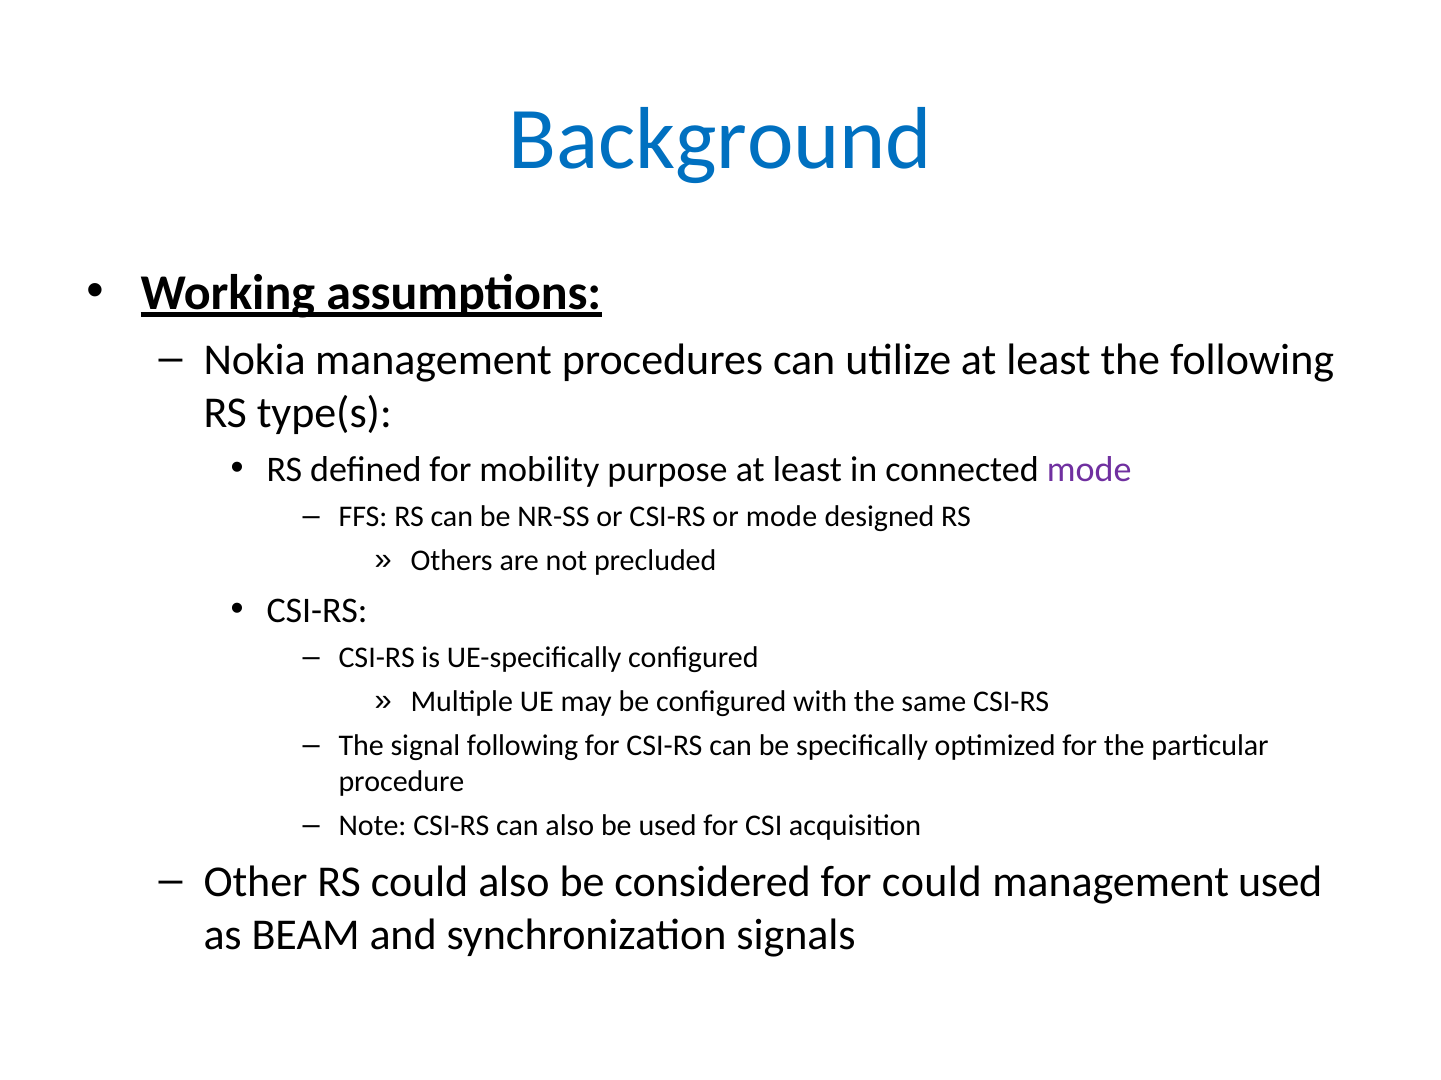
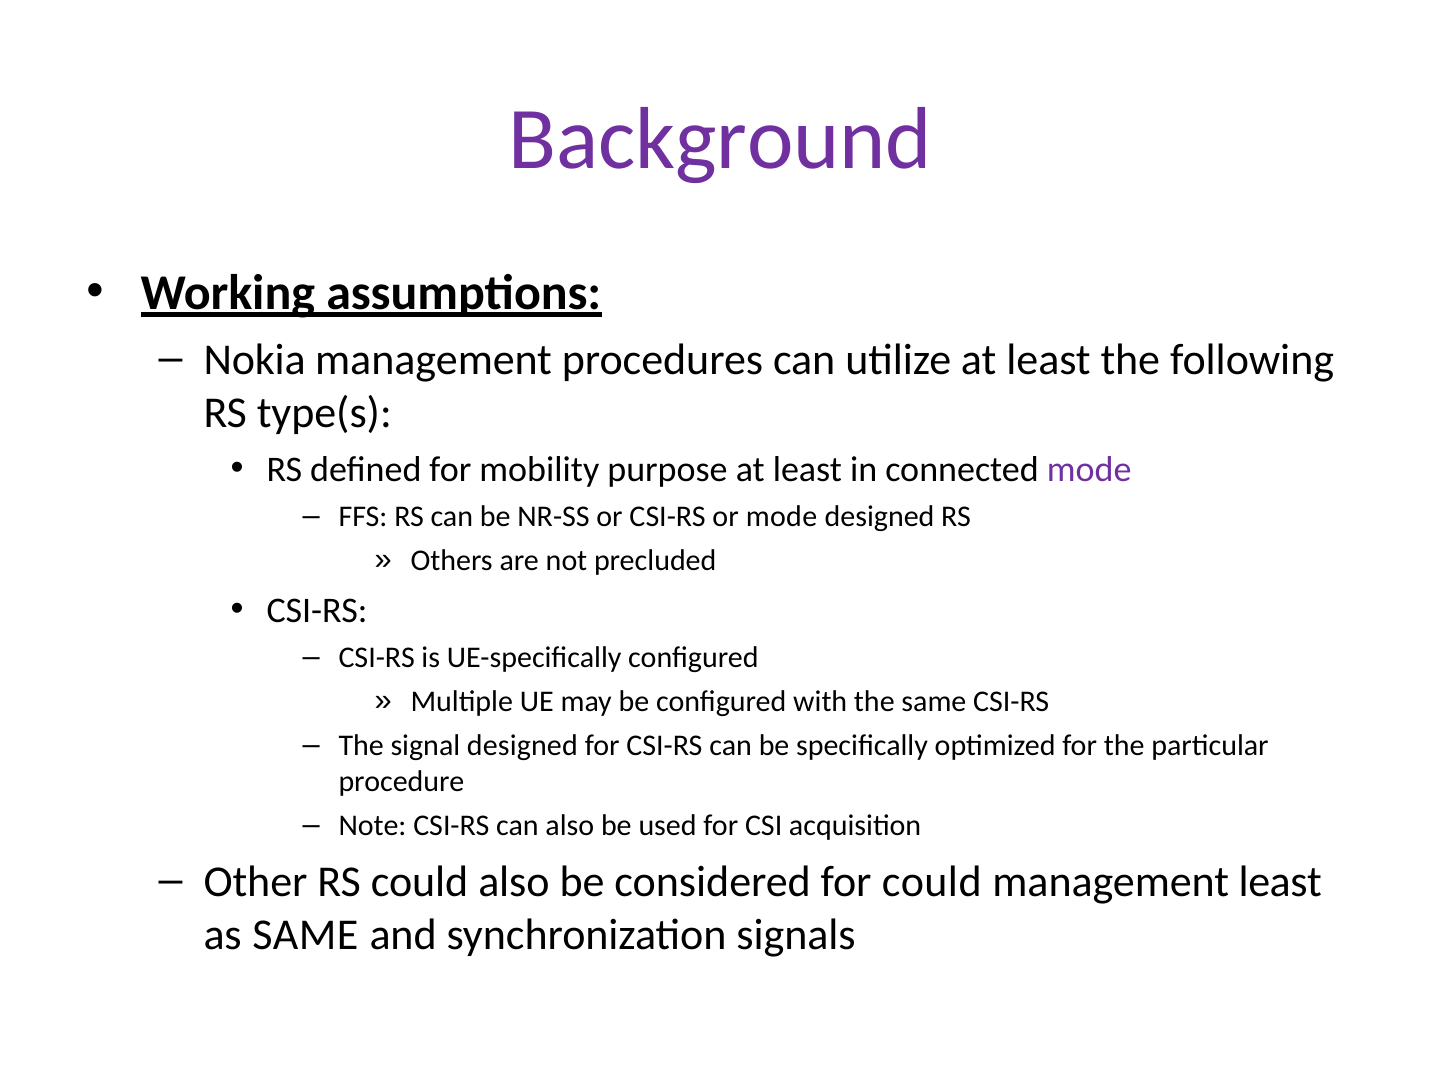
Background colour: blue -> purple
signal following: following -> designed
management used: used -> least
as BEAM: BEAM -> SAME
